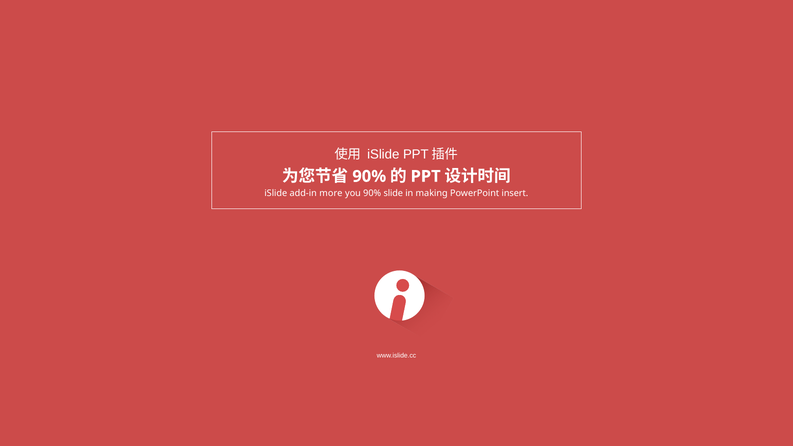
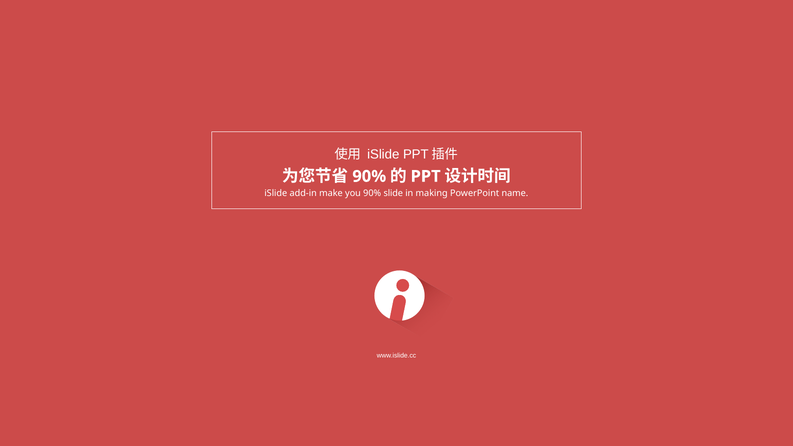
more: more -> make
insert: insert -> name
